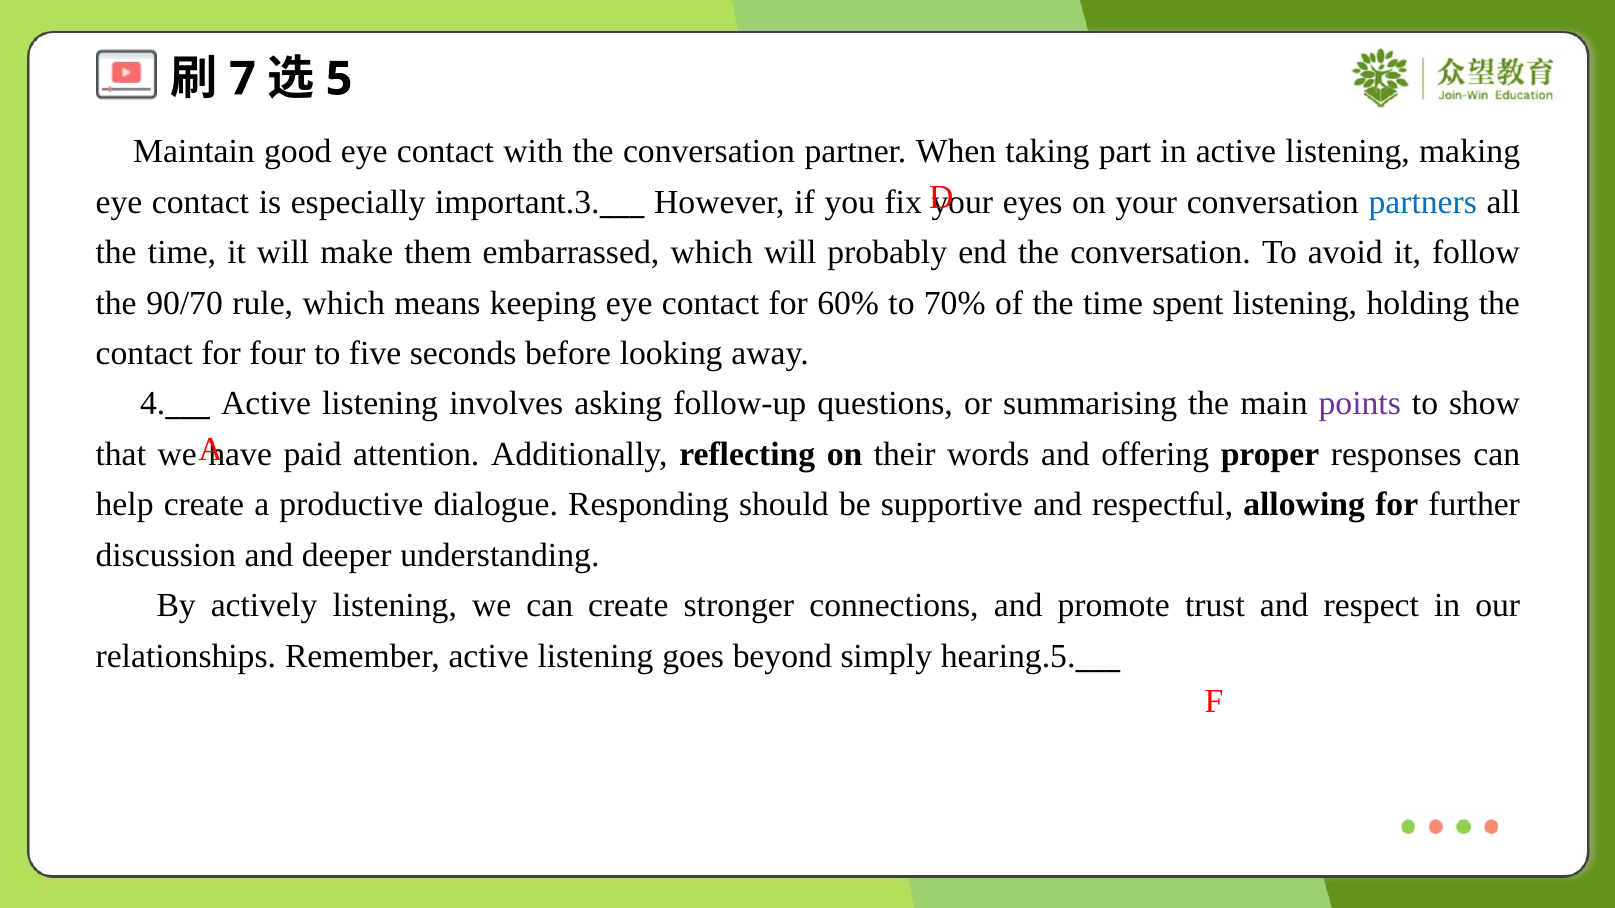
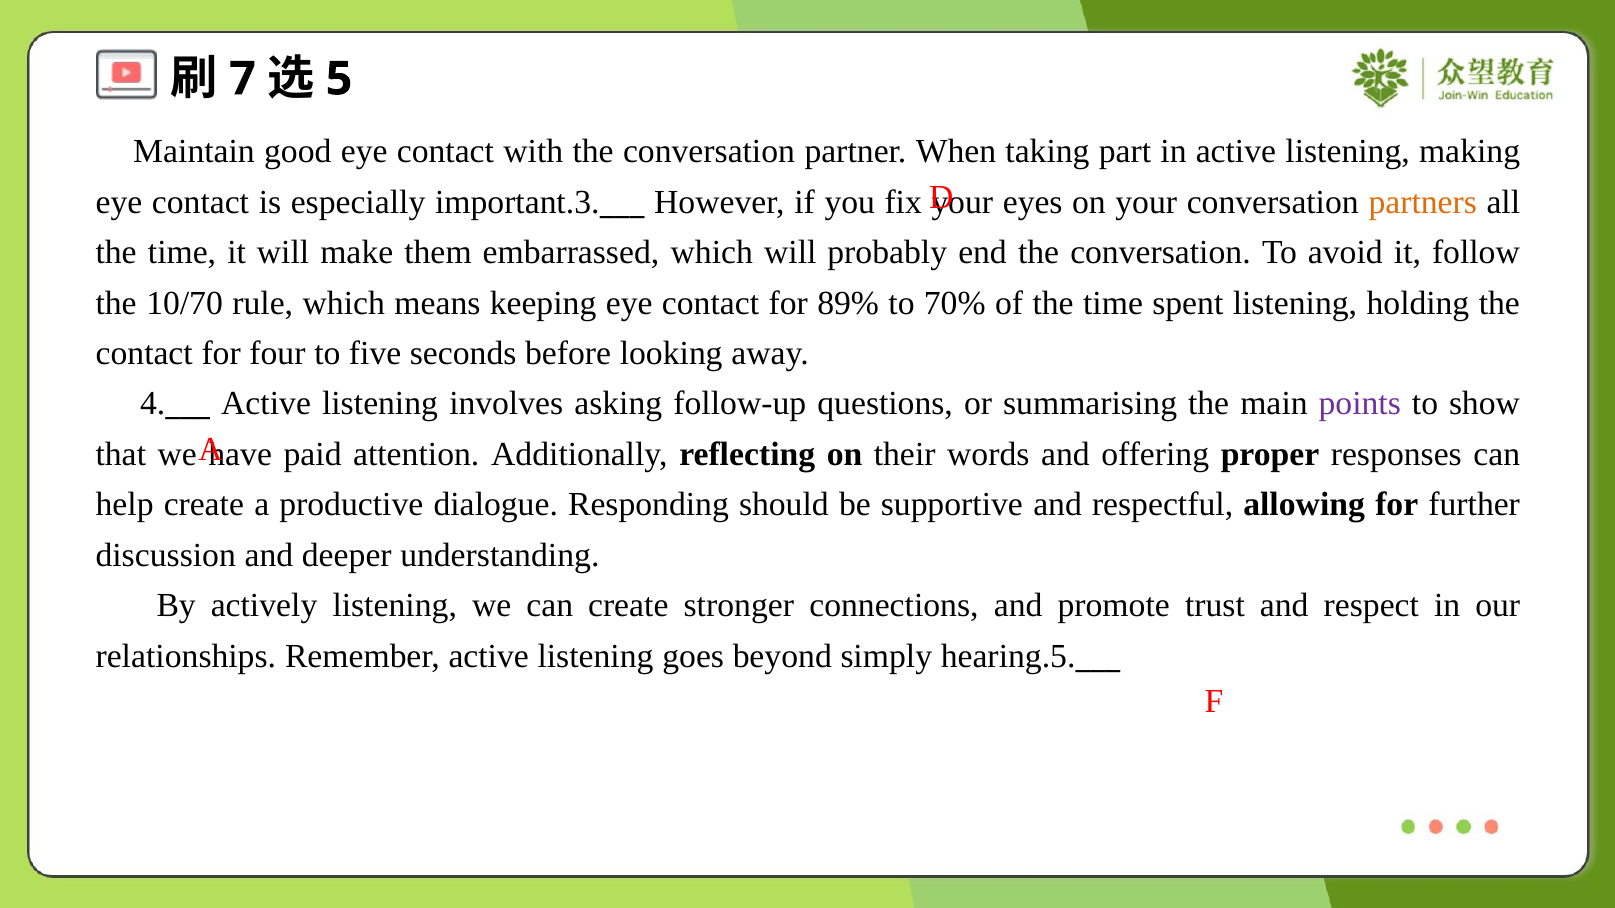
partners colour: blue -> orange
90/70: 90/70 -> 10/70
60%: 60% -> 89%
